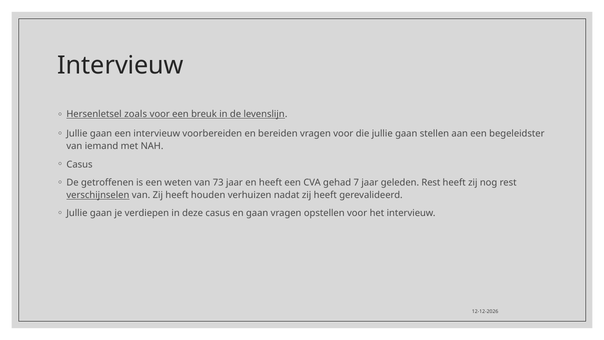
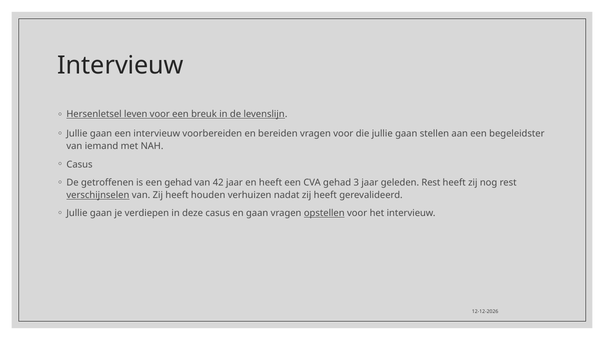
zoals: zoals -> leven
een weten: weten -> gehad
73: 73 -> 42
7: 7 -> 3
opstellen underline: none -> present
